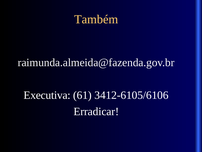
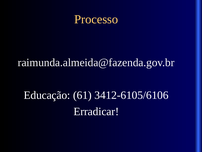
Também: Também -> Processo
Executiva: Executiva -> Educação
